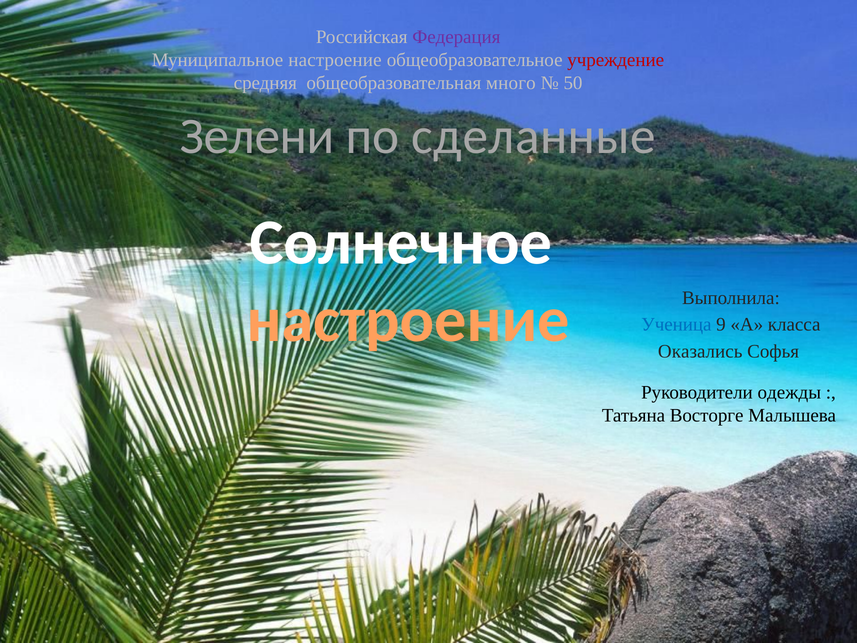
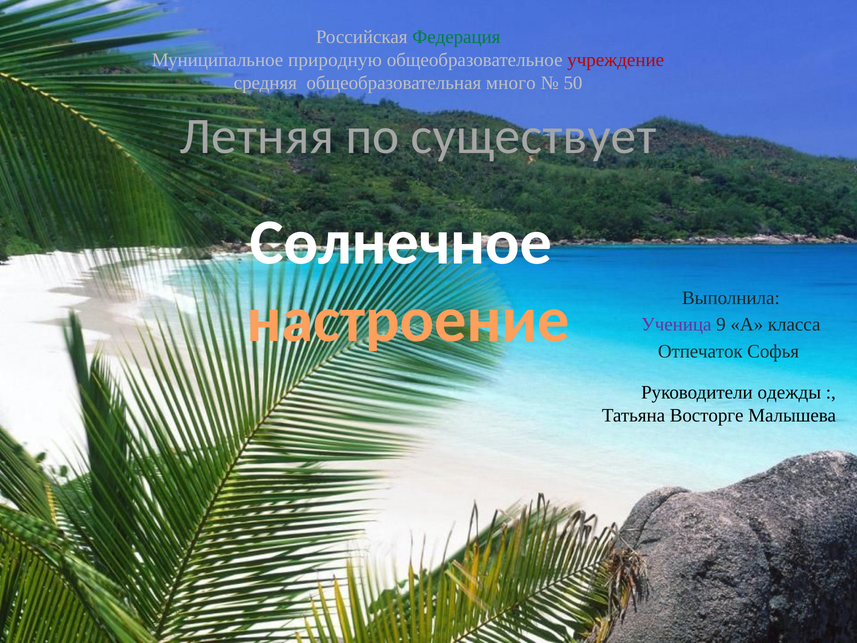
Федерация colour: purple -> green
Муниципальное настроение: настроение -> природную
Зелени: Зелени -> Летняя
сделанные: сделанные -> существует
Ученица colour: blue -> purple
Оказались: Оказались -> Отпечаток
